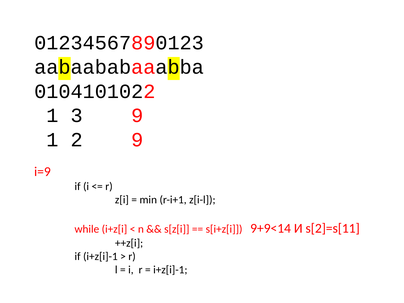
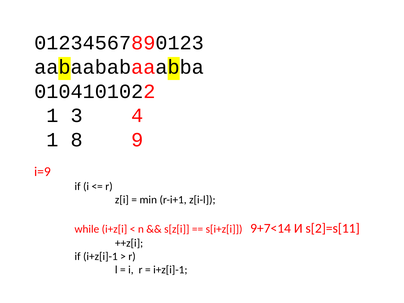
3 9: 9 -> 4
2: 2 -> 8
9+9<14: 9+9<14 -> 9+7<14
